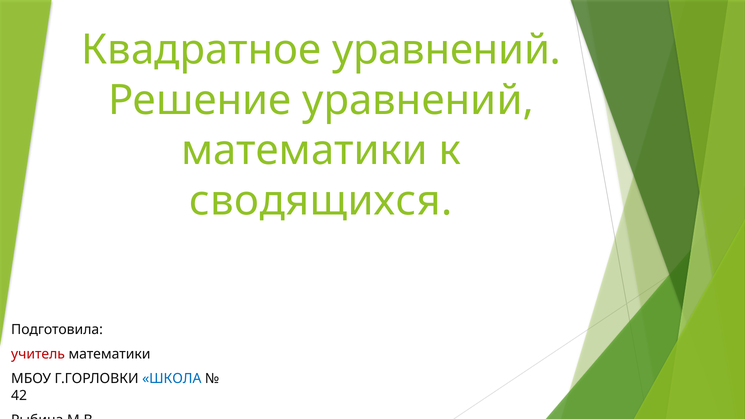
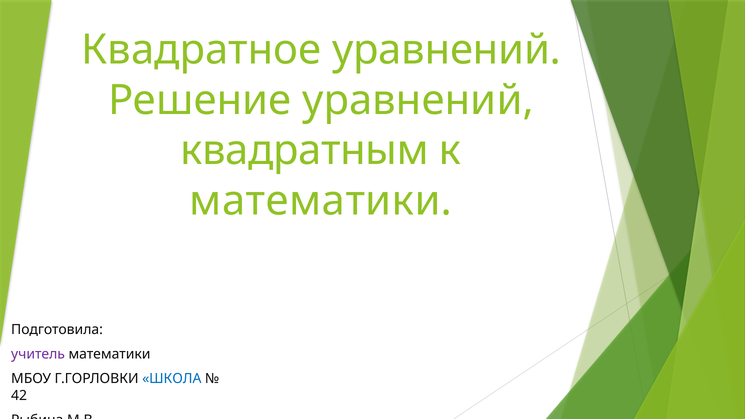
математики at (304, 151): математики -> квадратным
сводящихся at (321, 201): сводящихся -> математики
учитель colour: red -> purple
